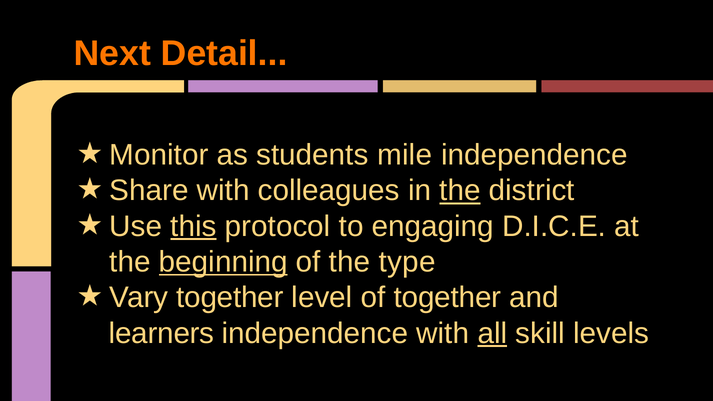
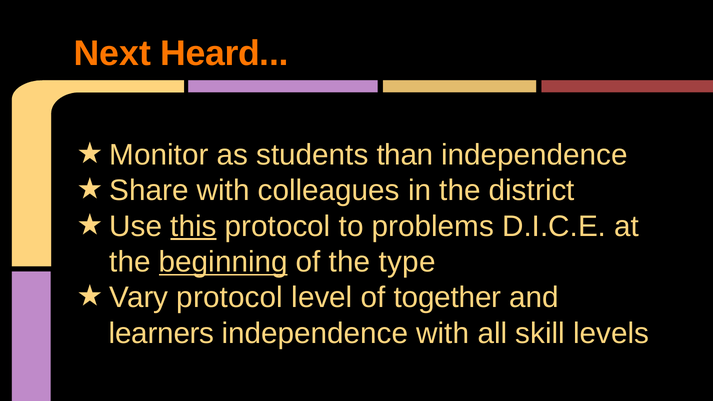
Detail: Detail -> Heard
mile: mile -> than
the at (460, 191) underline: present -> none
engaging: engaging -> problems
together at (230, 298): together -> protocol
all underline: present -> none
